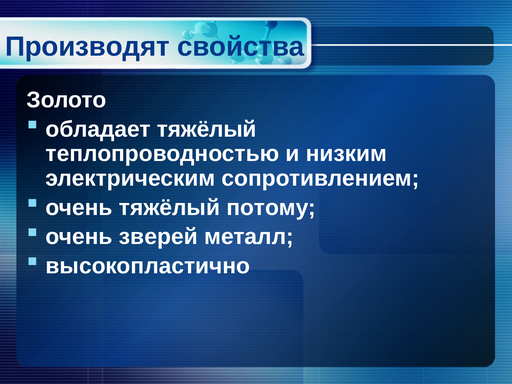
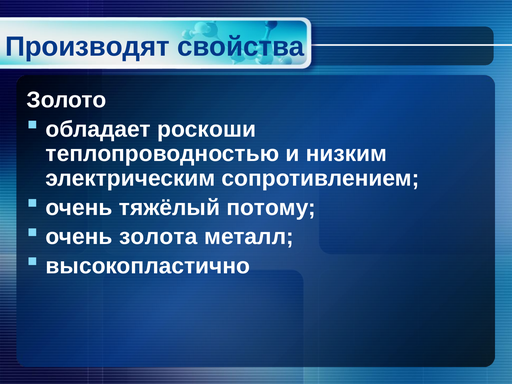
обладает тяжёлый: тяжёлый -> роскоши
зверей: зверей -> золота
